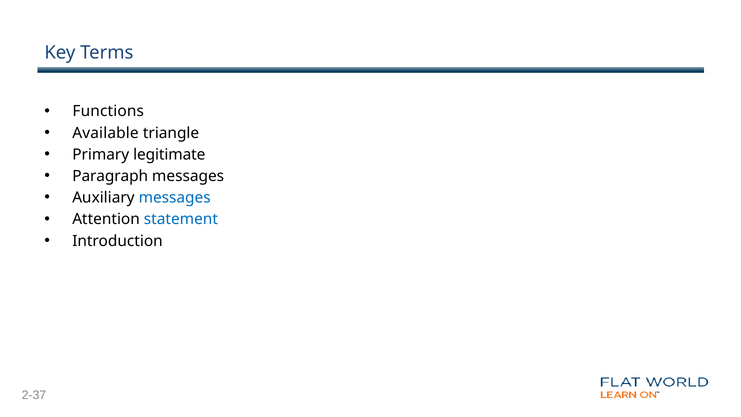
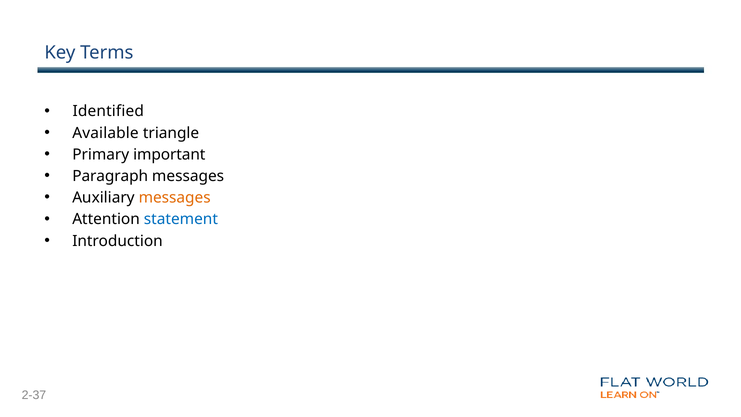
Functions: Functions -> Identified
legitimate: legitimate -> important
messages at (175, 198) colour: blue -> orange
